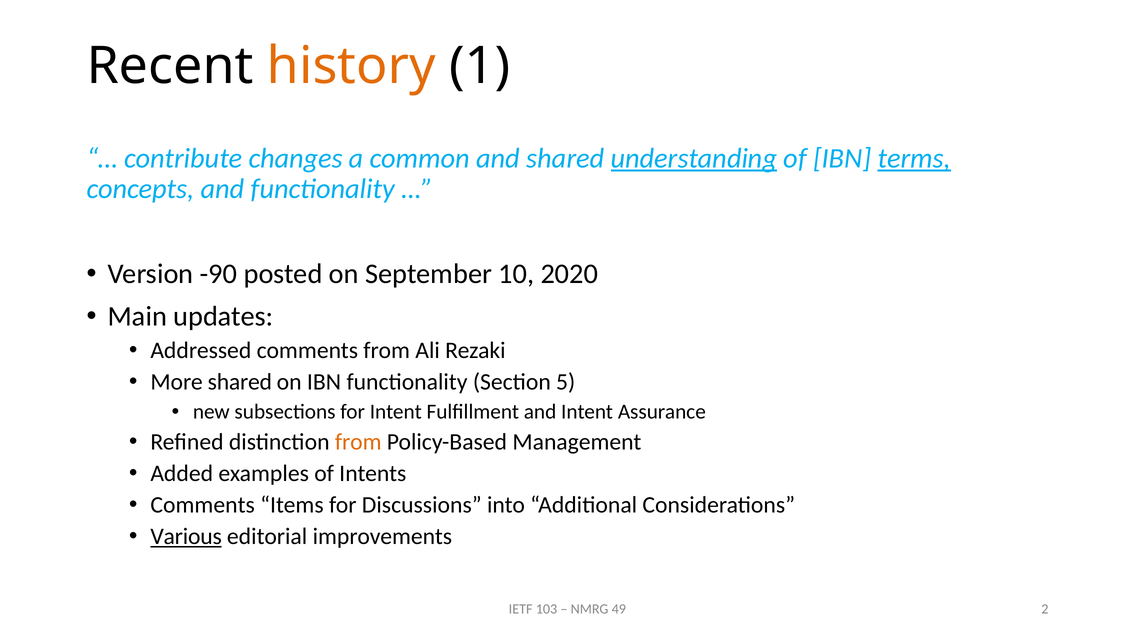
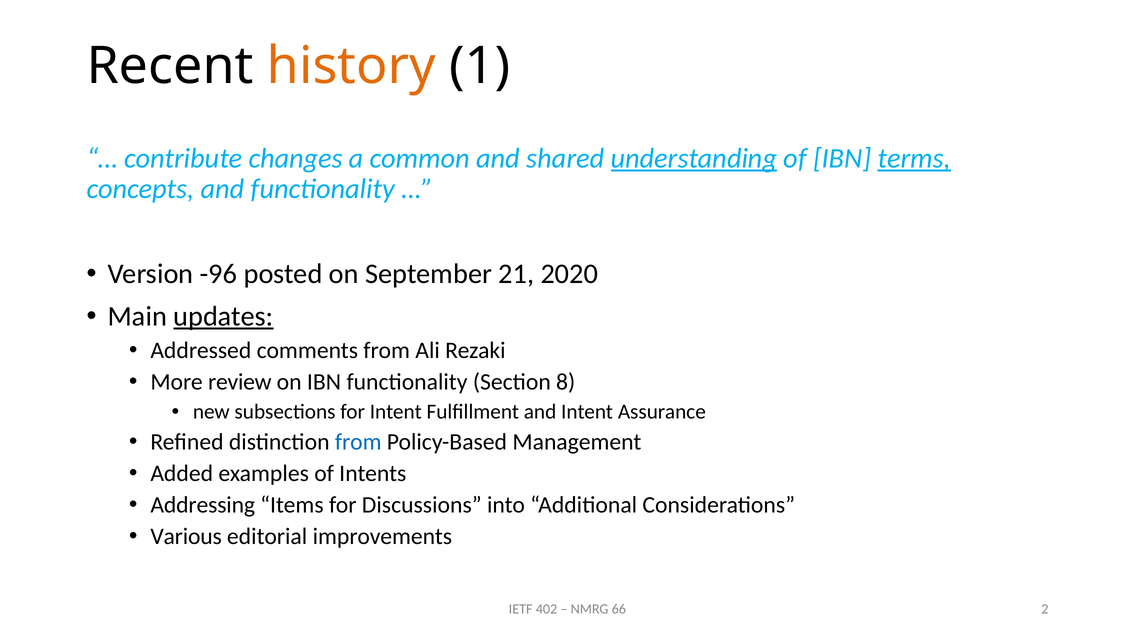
-90: -90 -> -96
10: 10 -> 21
updates underline: none -> present
More shared: shared -> review
5: 5 -> 8
from at (358, 442) colour: orange -> blue
Comments at (203, 505): Comments -> Addressing
Various underline: present -> none
103: 103 -> 402
49: 49 -> 66
